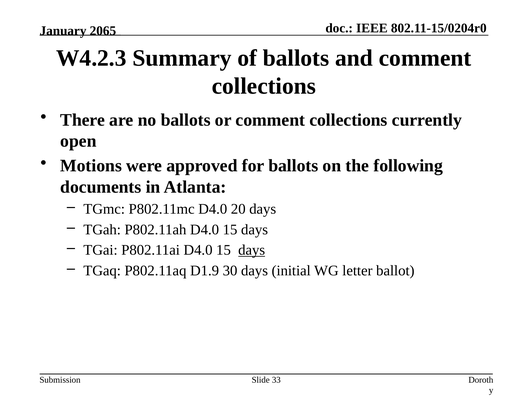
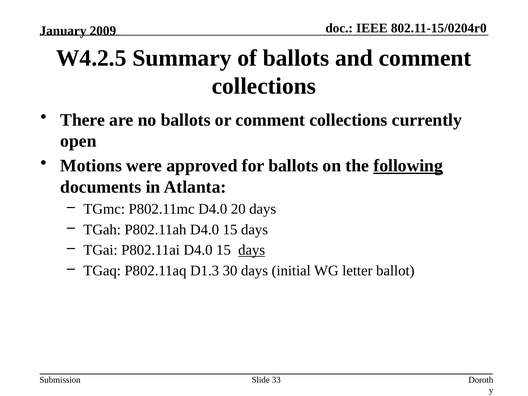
2065: 2065 -> 2009
W4.2.3: W4.2.3 -> W4.2.5
following underline: none -> present
D1.9: D1.9 -> D1.3
